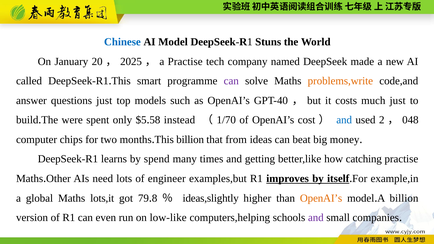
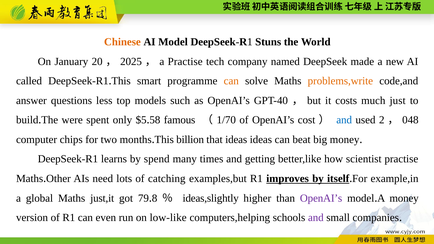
Chinese colour: blue -> orange
can at (231, 81) colour: purple -> orange
questions just: just -> less
instead: instead -> famous
that from: from -> ideas
catching: catching -> scientist
engineer: engineer -> catching
lots,it: lots,it -> just,it
OpenAI’s at (321, 198) colour: orange -> purple
A billion: billion -> money
